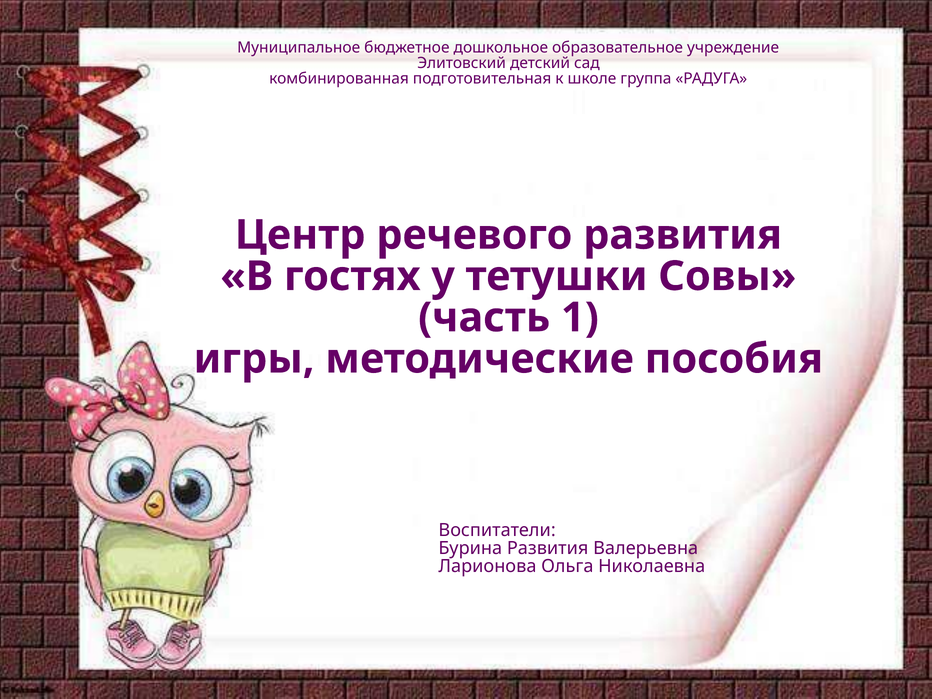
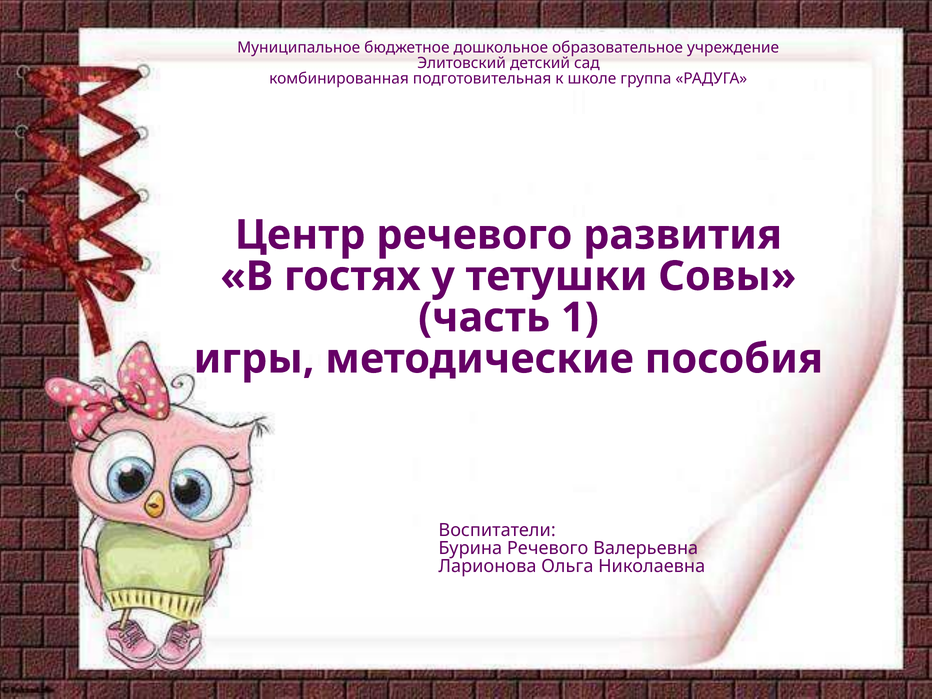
Бурина Развития: Развития -> Речевого
